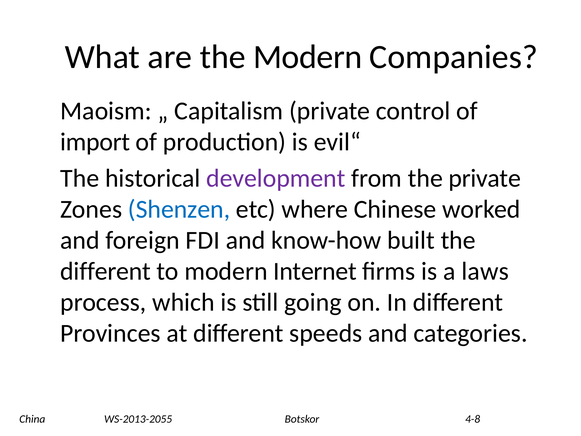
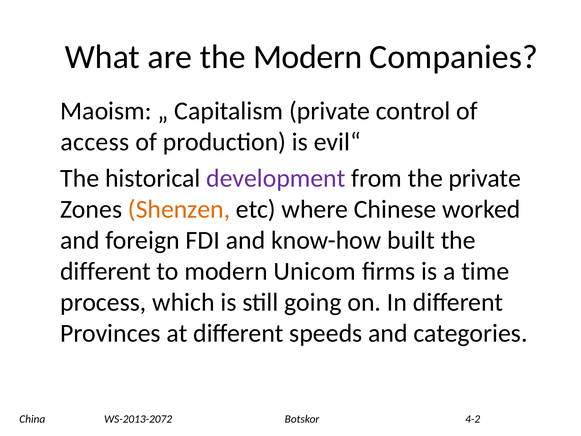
import: import -> access
Shenzen colour: blue -> orange
Internet: Internet -> Unicom
laws: laws -> time
WS-2013-2055: WS-2013-2055 -> WS-2013-2072
4-8: 4-8 -> 4-2
